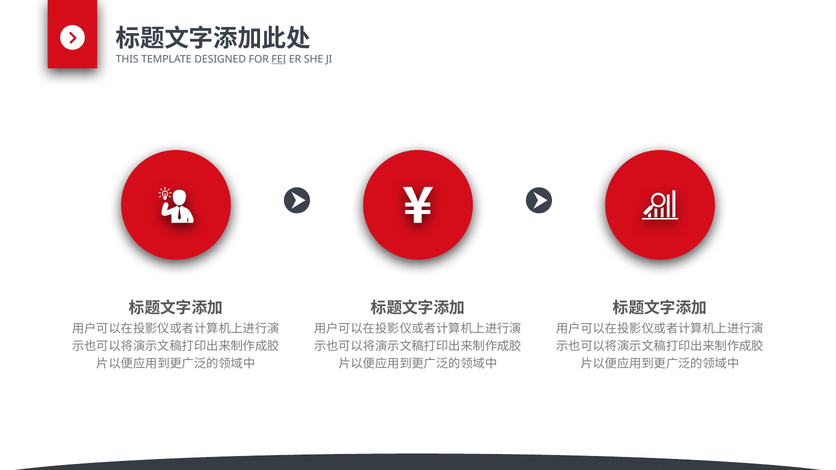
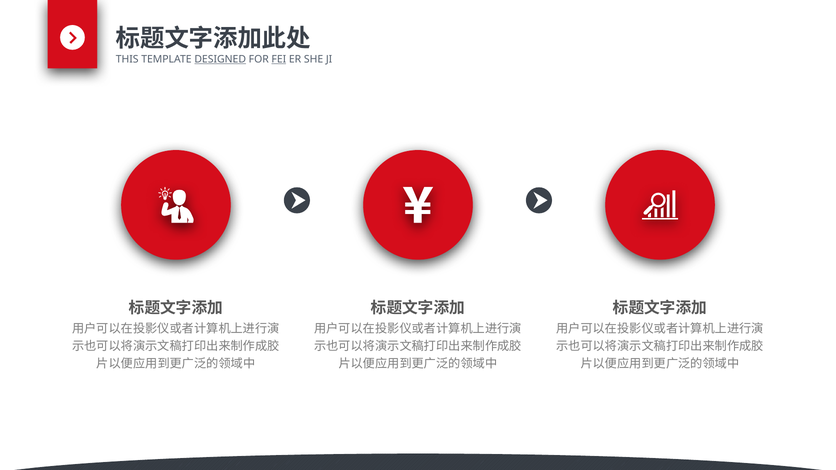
DESIGNED underline: none -> present
